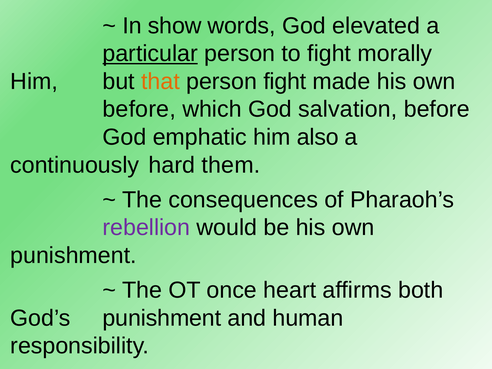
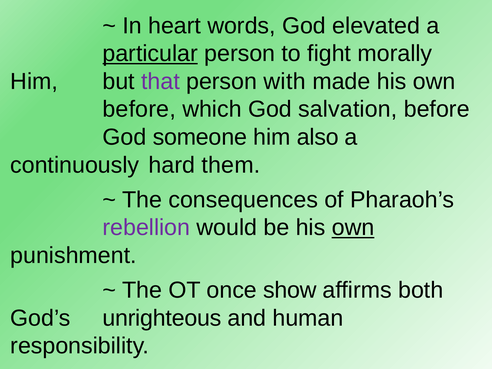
show: show -> heart
that colour: orange -> purple
person fight: fight -> with
emphatic: emphatic -> someone
own at (353, 228) underline: none -> present
heart: heart -> show
God’s punishment: punishment -> unrighteous
